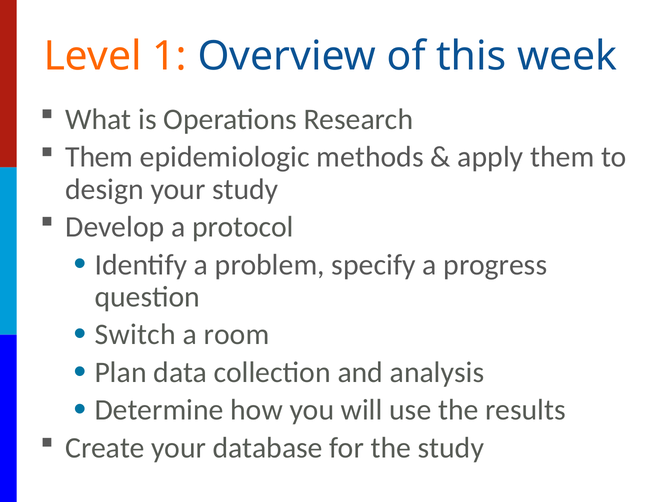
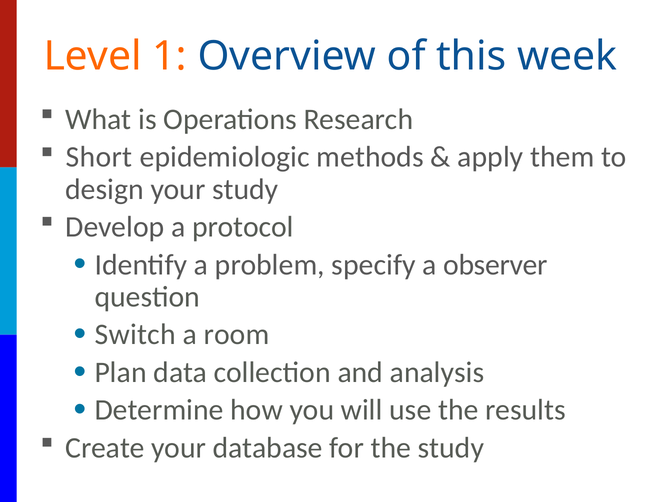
Them at (99, 157): Them -> Short
progress: progress -> observer
